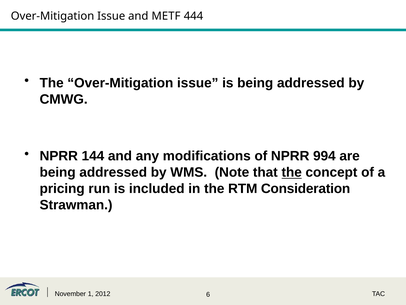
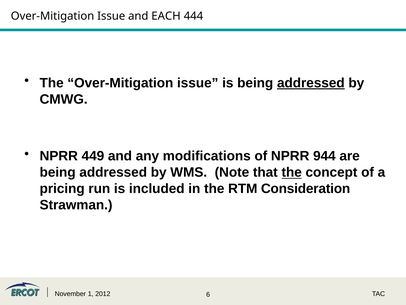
METF: METF -> EACH
addressed at (311, 83) underline: none -> present
144: 144 -> 449
994: 994 -> 944
